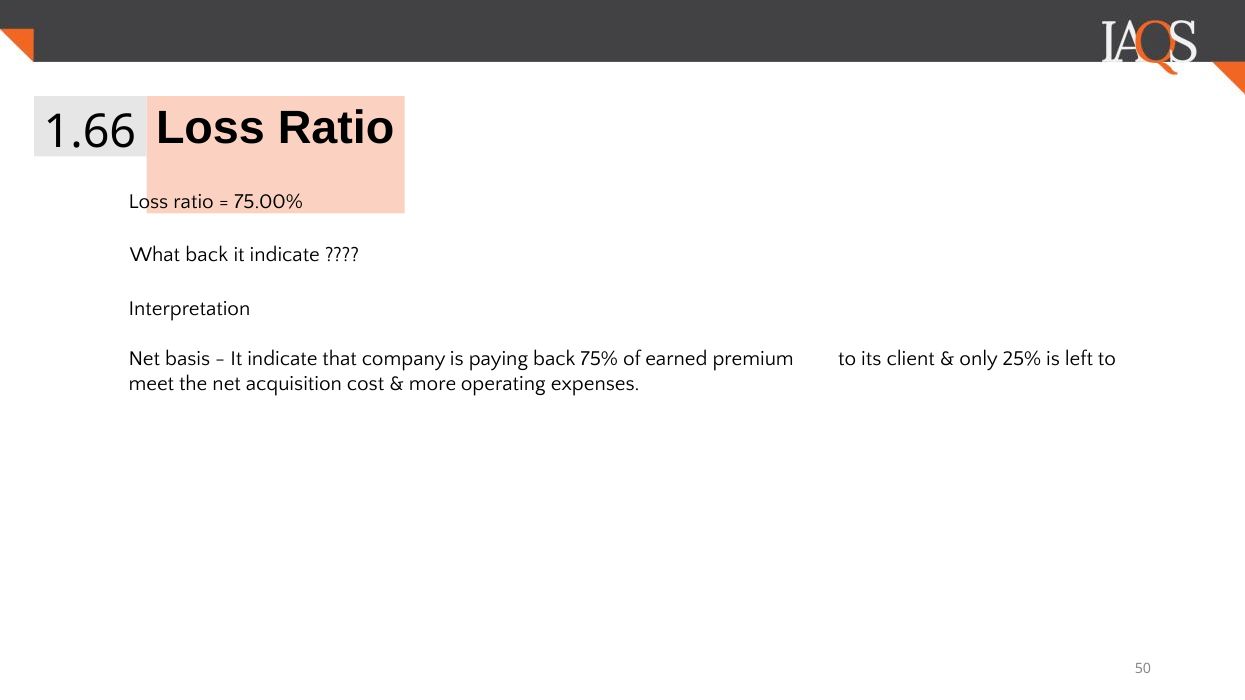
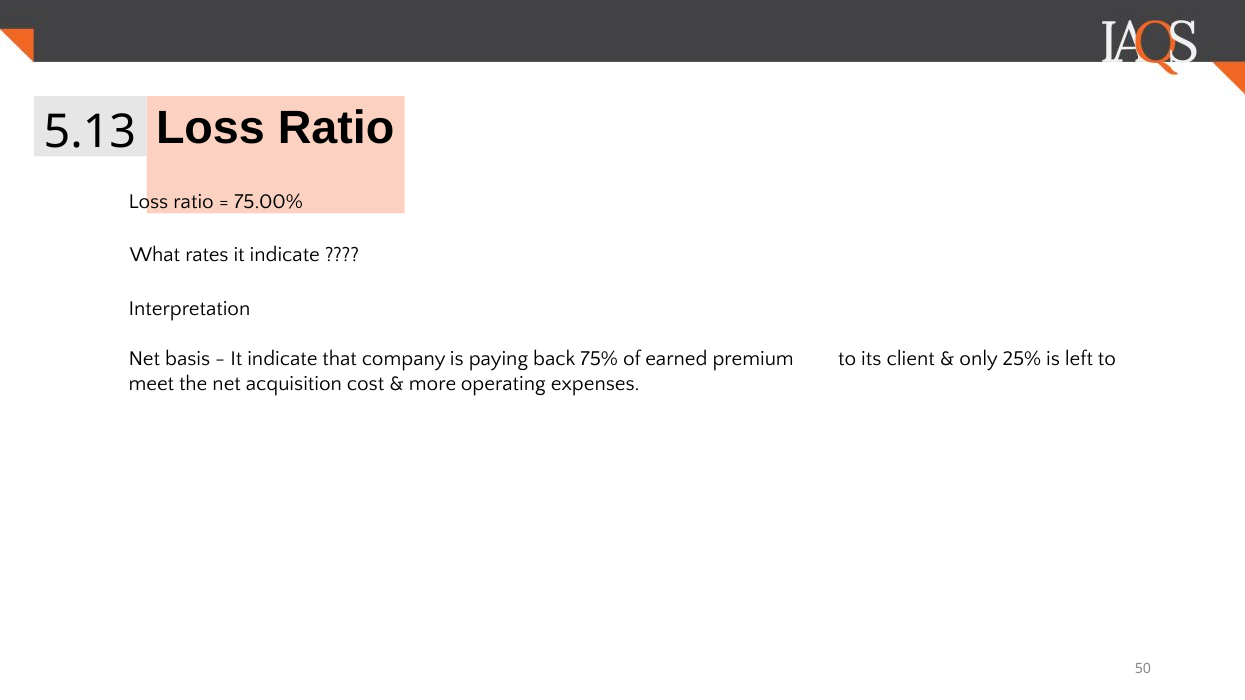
1.66: 1.66 -> 5.13
What back: back -> rates
